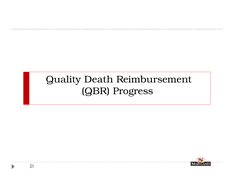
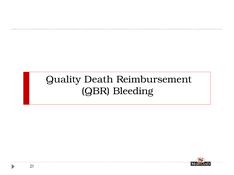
Progress: Progress -> Bleeding
